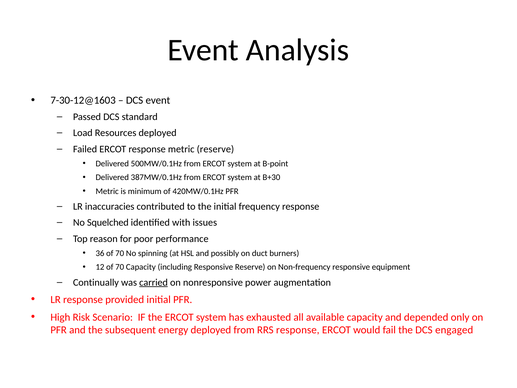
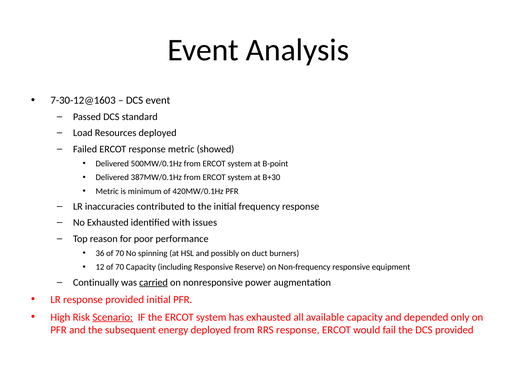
metric reserve: reserve -> showed
No Squelched: Squelched -> Exhausted
Scenario underline: none -> present
DCS engaged: engaged -> provided
